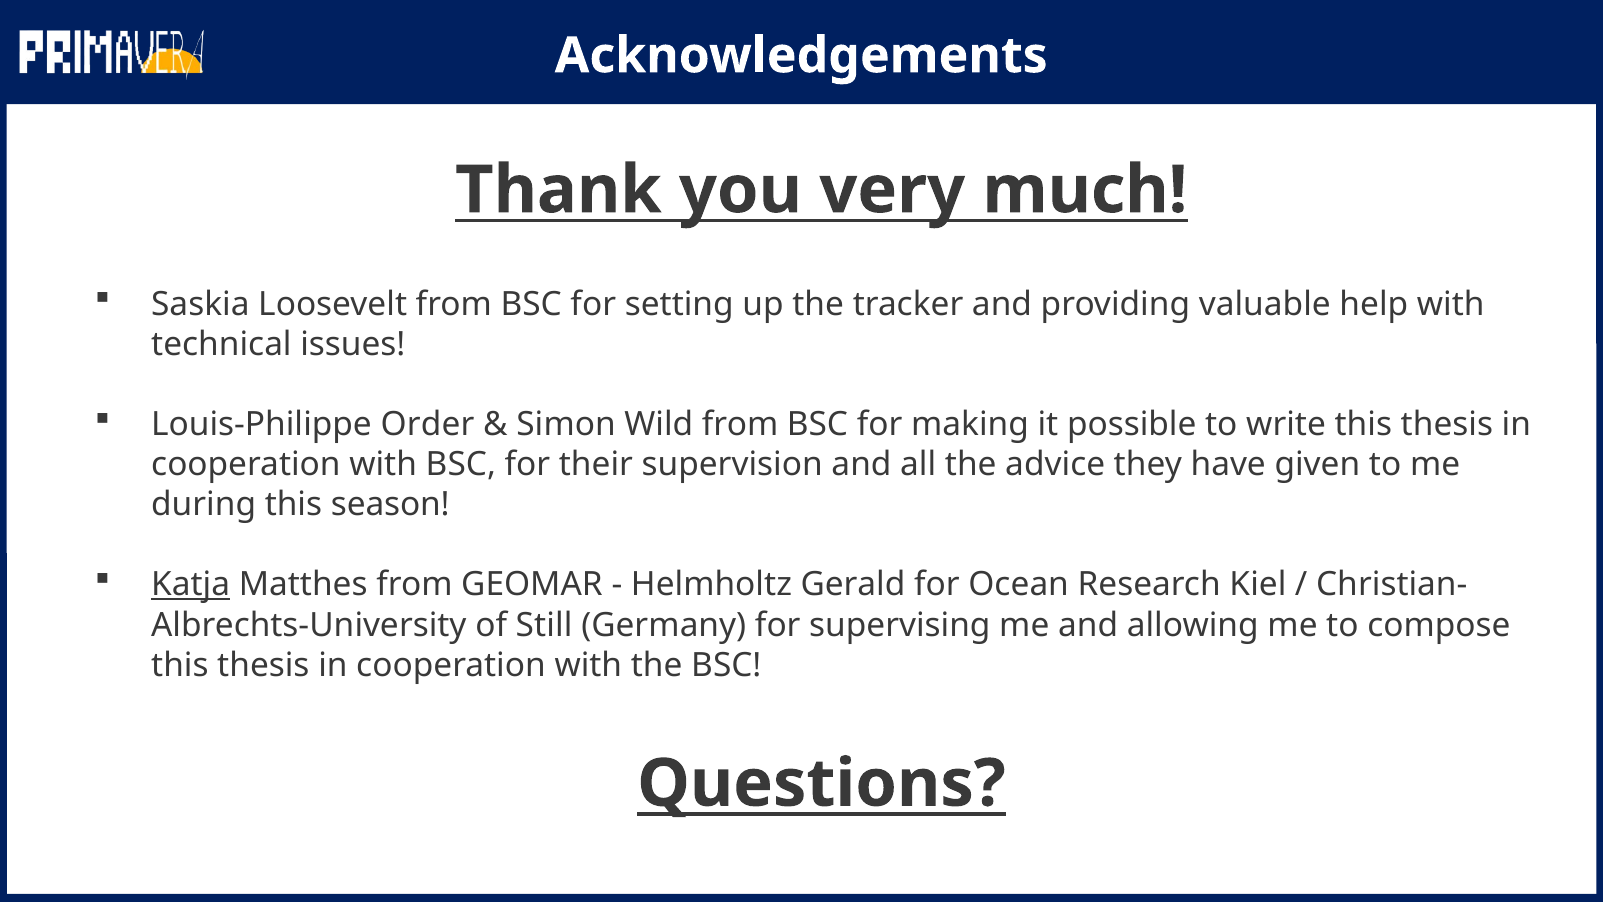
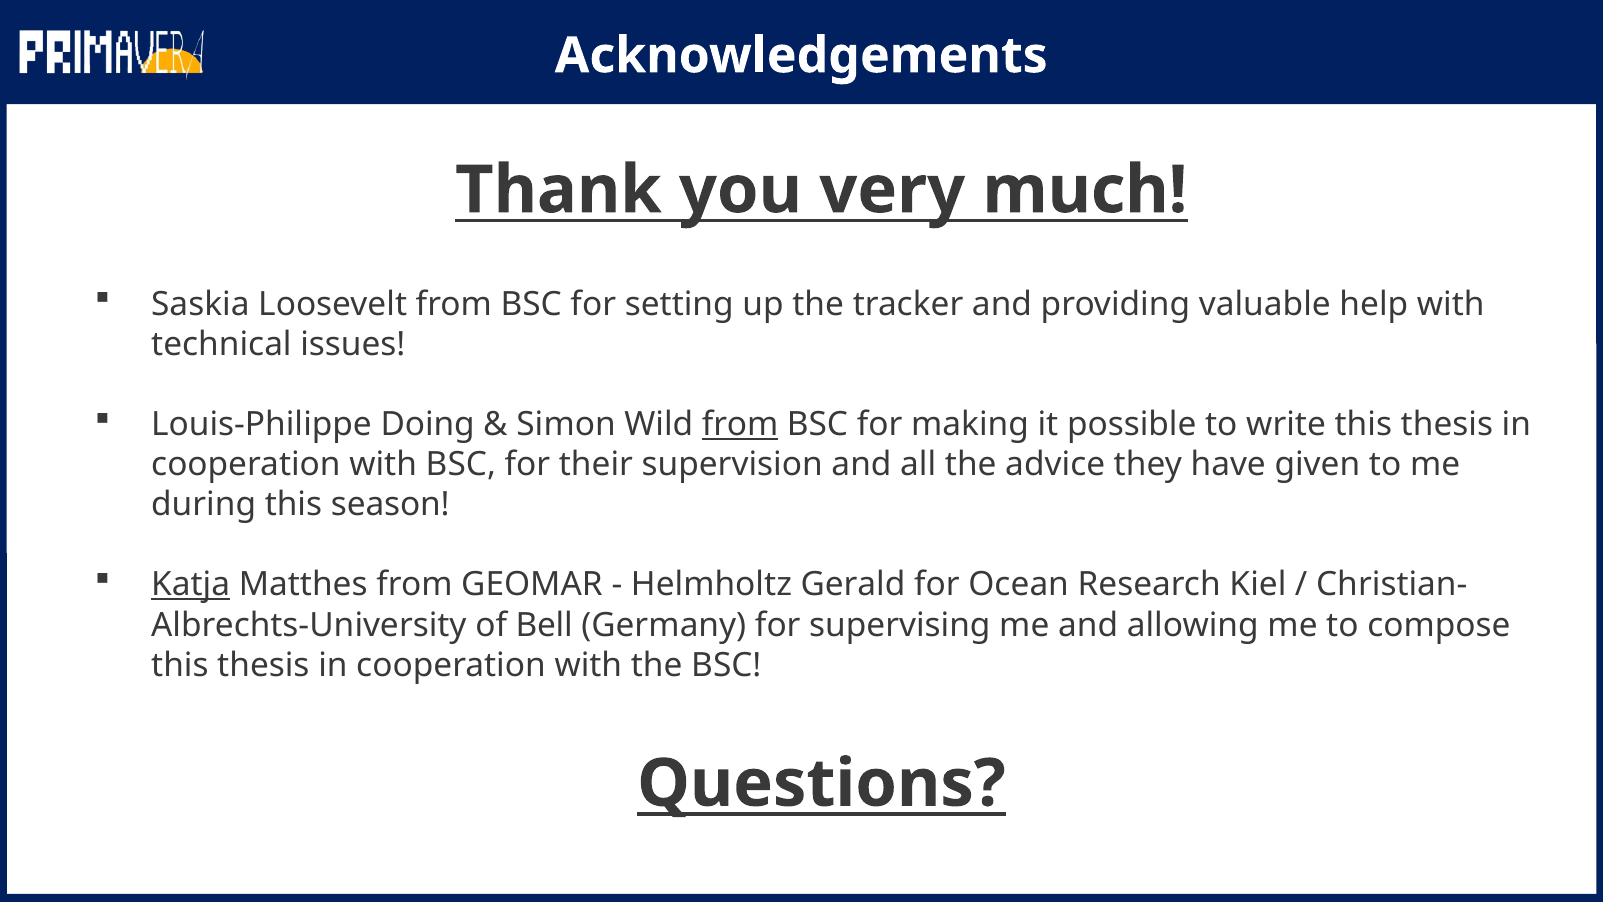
Order: Order -> Doing
from at (740, 424) underline: none -> present
Still: Still -> Bell
